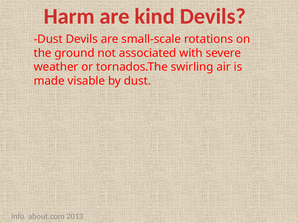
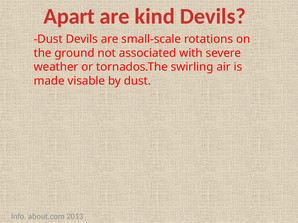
Harm: Harm -> Apart
